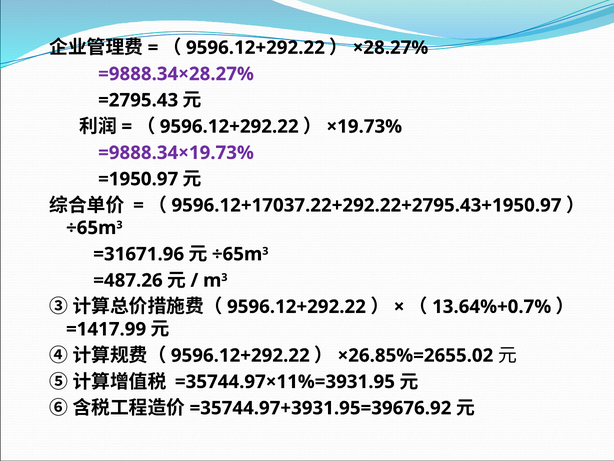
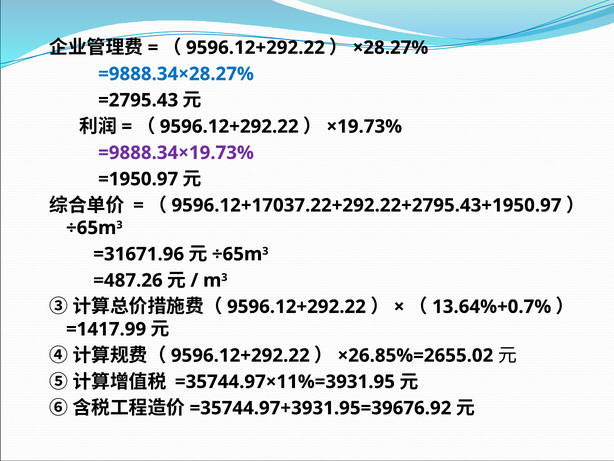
=9888.34×28.27% colour: purple -> blue
